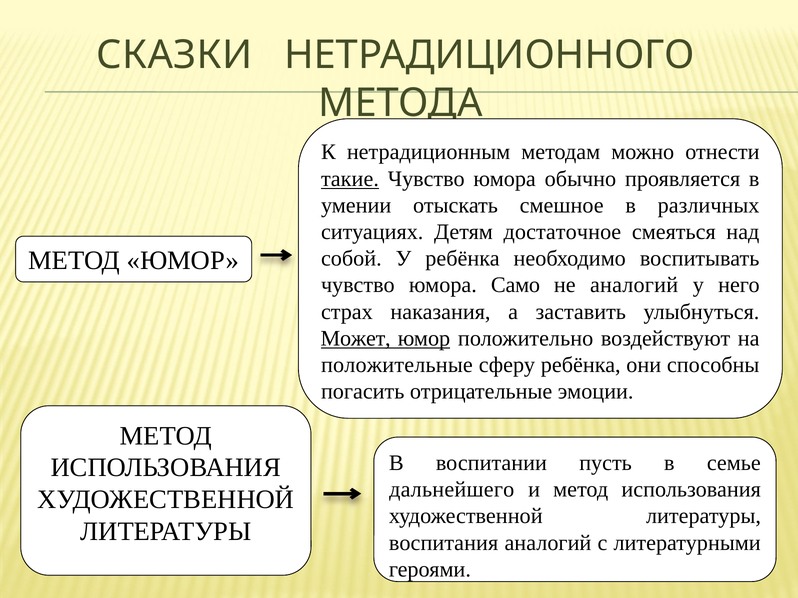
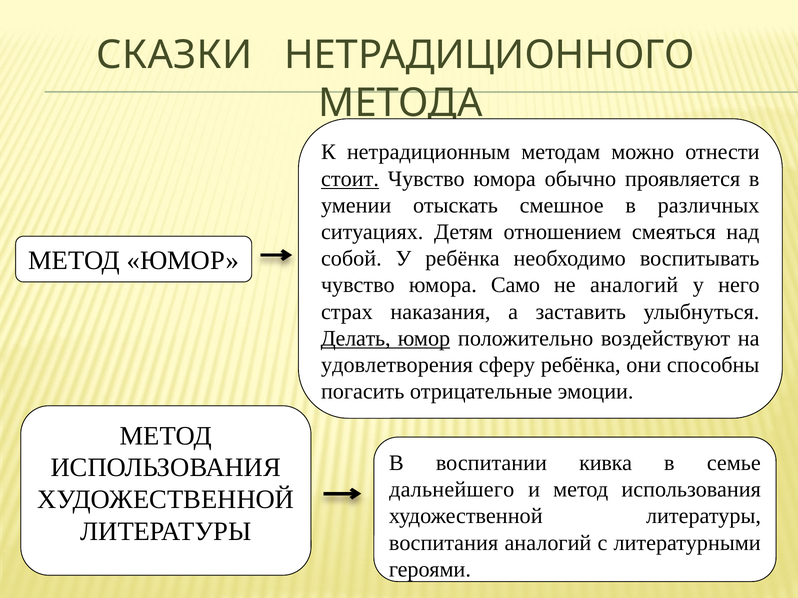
такие: такие -> стоит
достаточное: достаточное -> отношением
Может: Может -> Делать
положительные: положительные -> удовлетворения
пусть: пусть -> кивка
